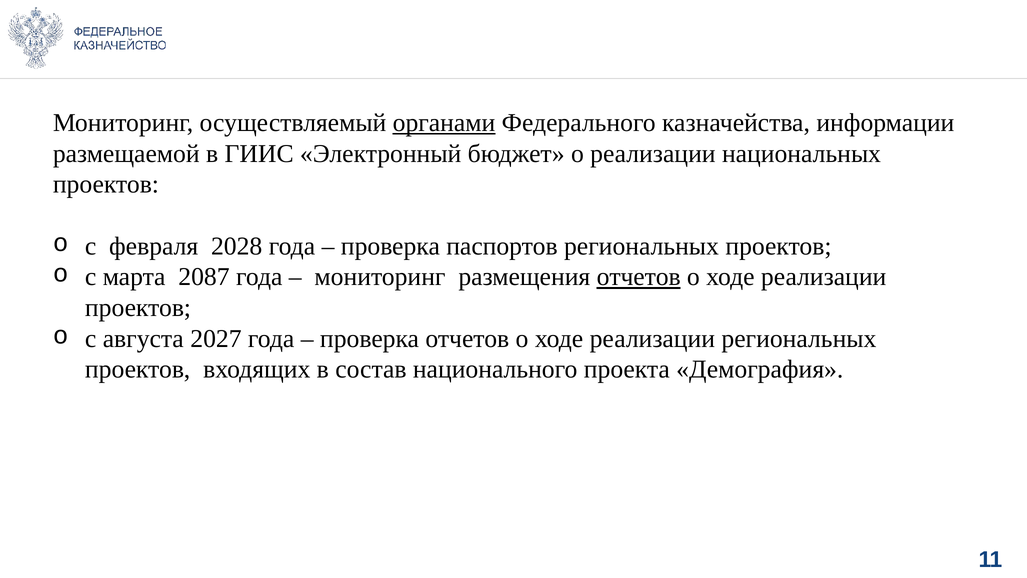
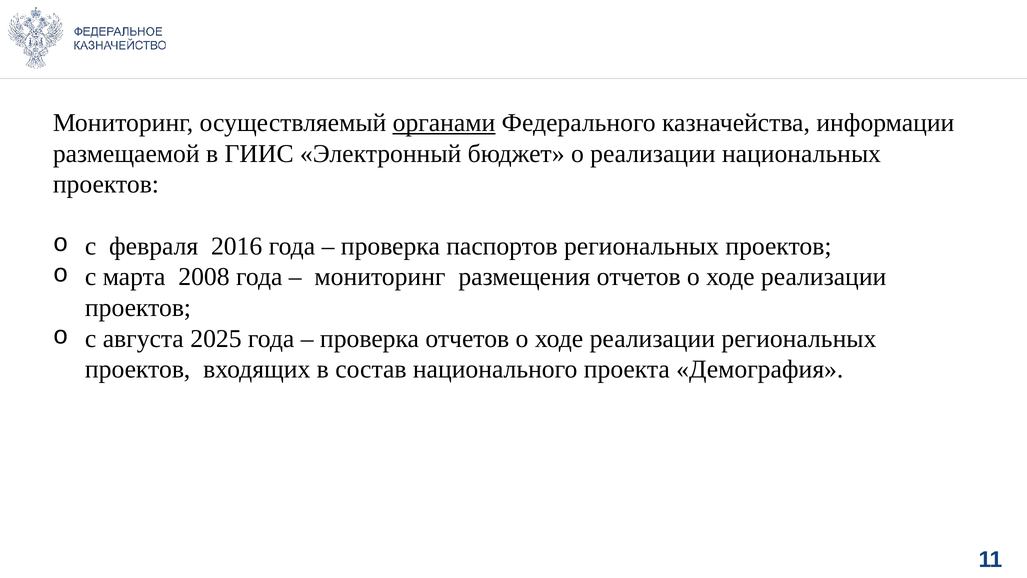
2028: 2028 -> 2016
2087: 2087 -> 2008
отчетов at (639, 277) underline: present -> none
2027: 2027 -> 2025
